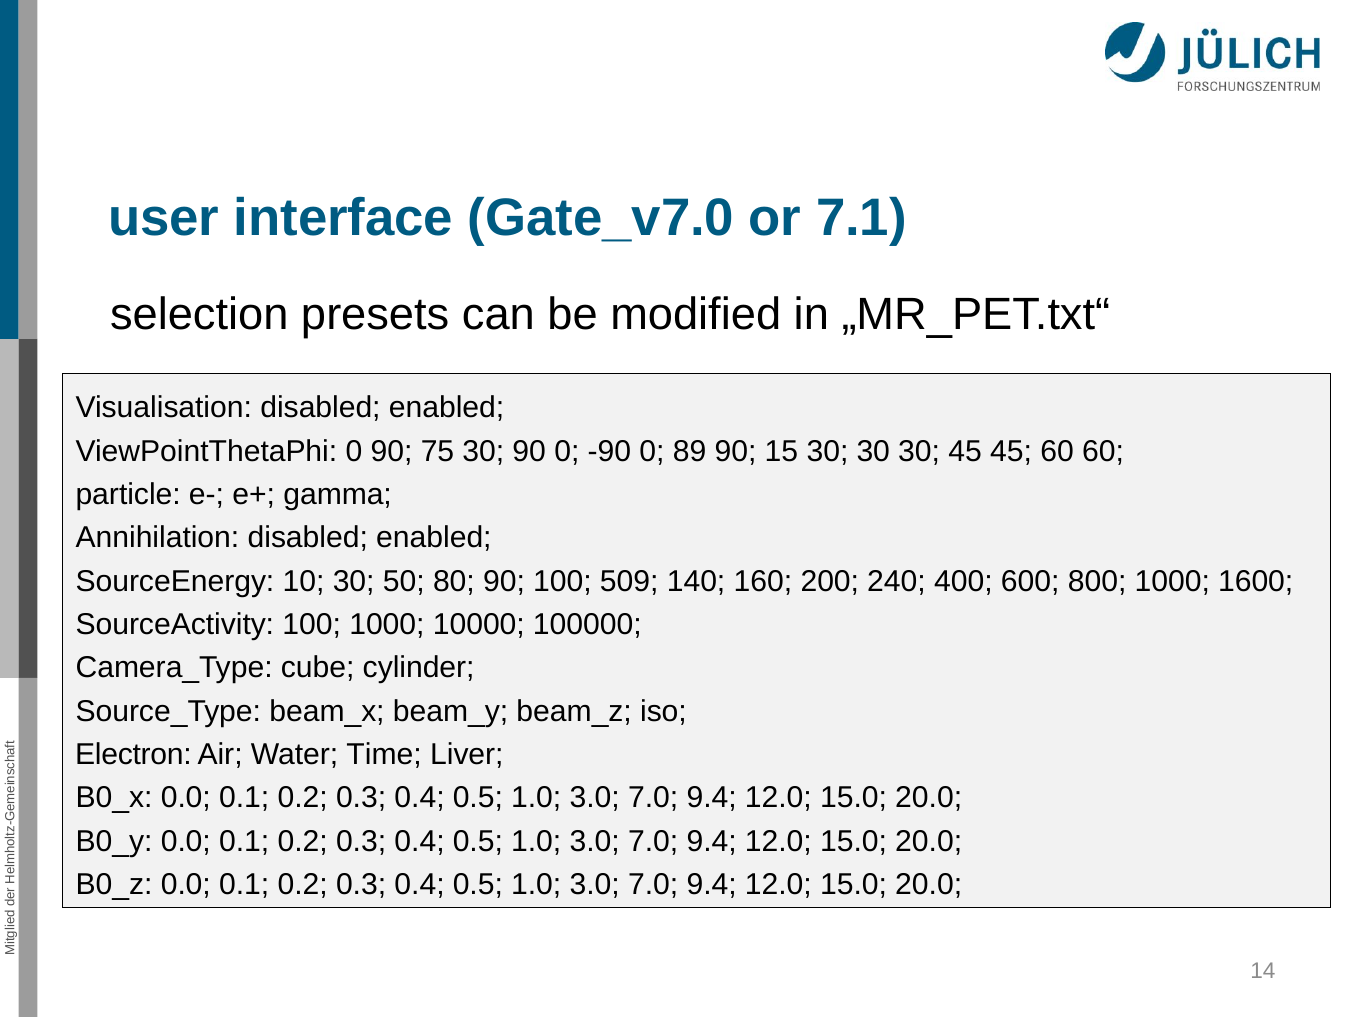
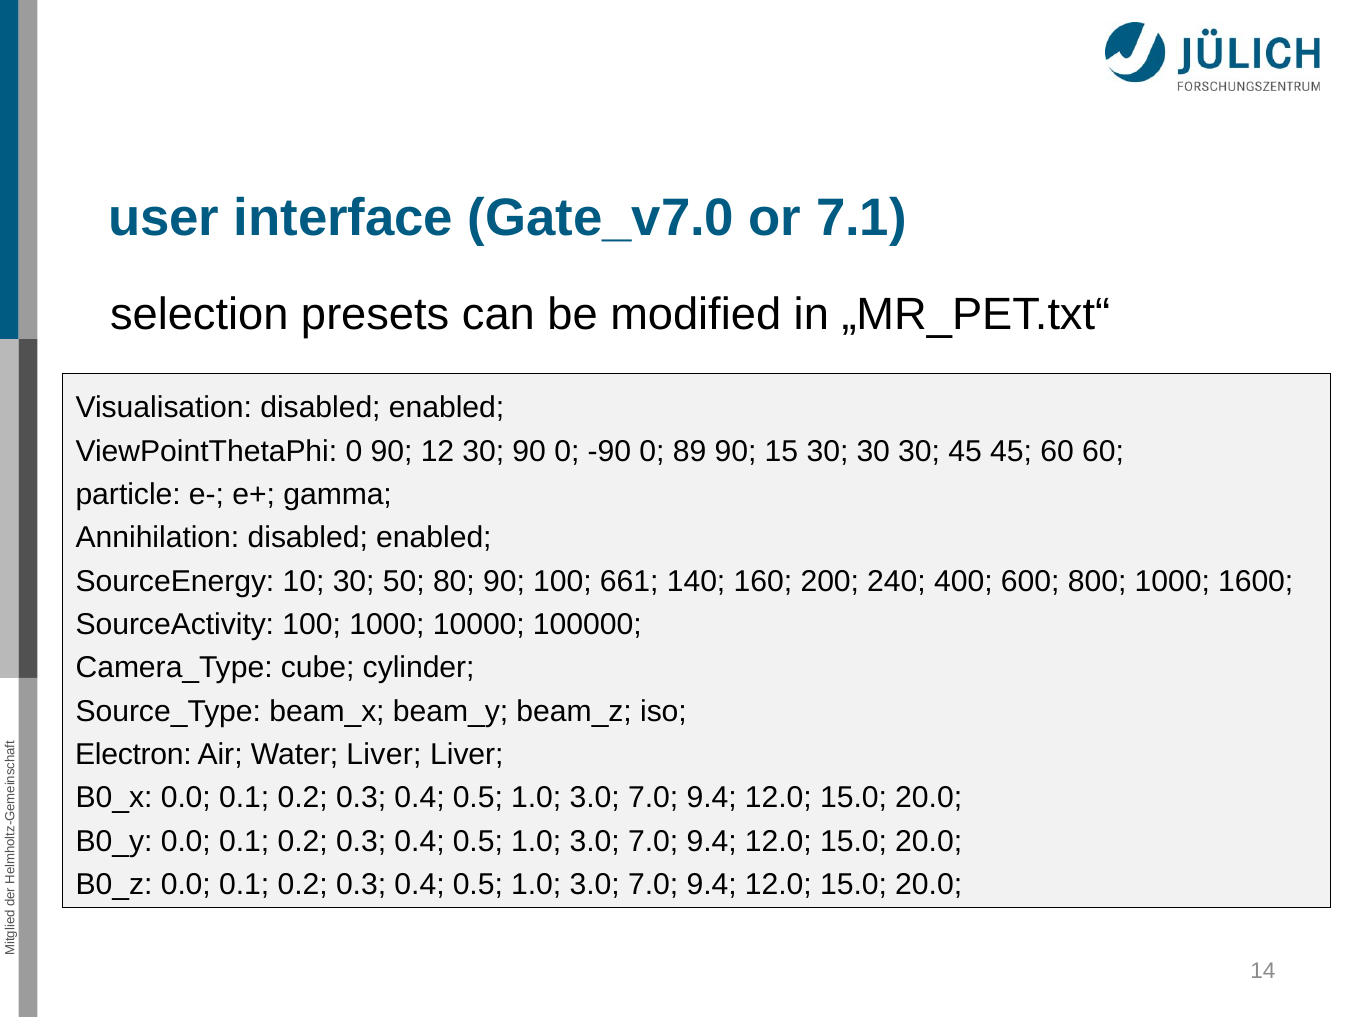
75: 75 -> 12
509: 509 -> 661
Water Time: Time -> Liver
